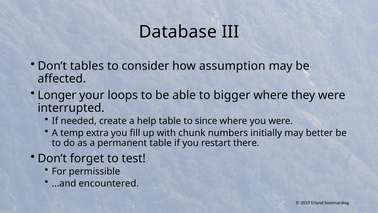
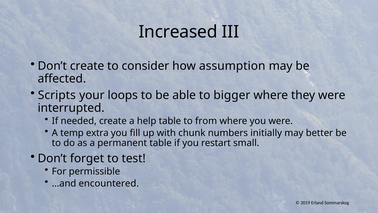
Database: Database -> Increased
Don’t tables: tables -> create
Longer: Longer -> Scripts
since: since -> from
there: there -> small
